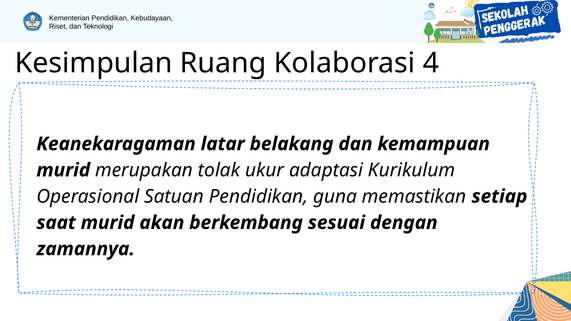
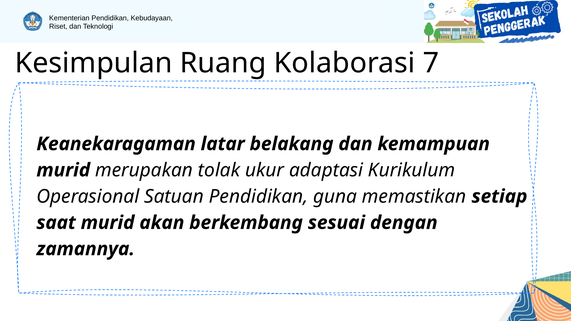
4: 4 -> 7
